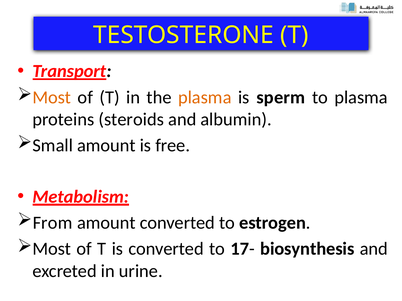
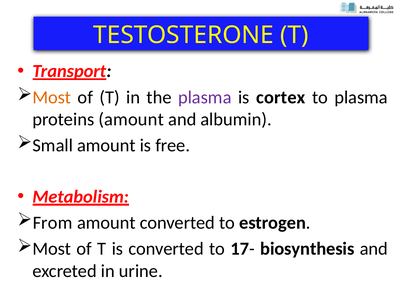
plasma at (205, 97) colour: orange -> purple
sperm: sperm -> cortex
proteins steroids: steroids -> amount
